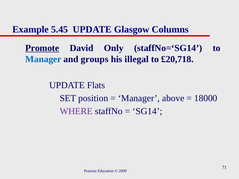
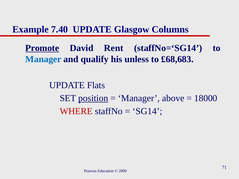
5.45: 5.45 -> 7.40
Only: Only -> Rent
groups: groups -> qualify
illegal: illegal -> unless
£20,718: £20,718 -> £68,683
position underline: none -> present
WHERE colour: purple -> red
